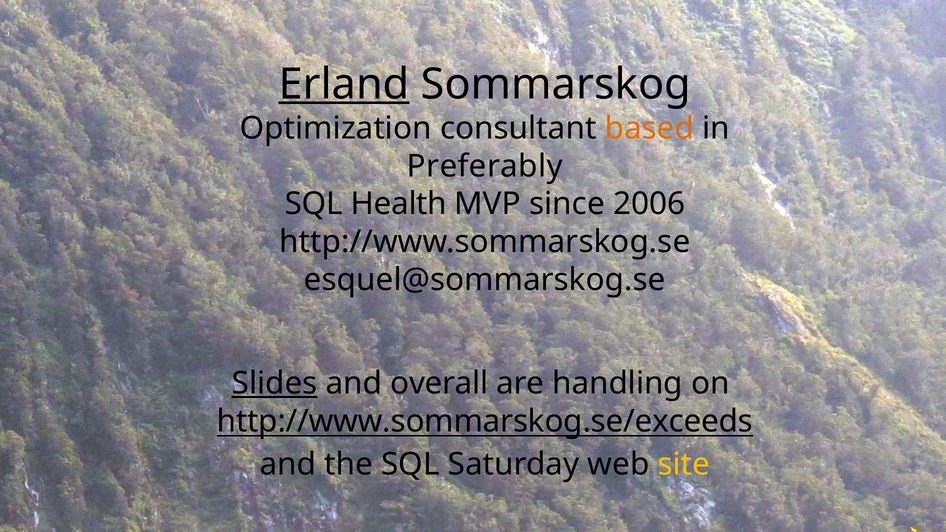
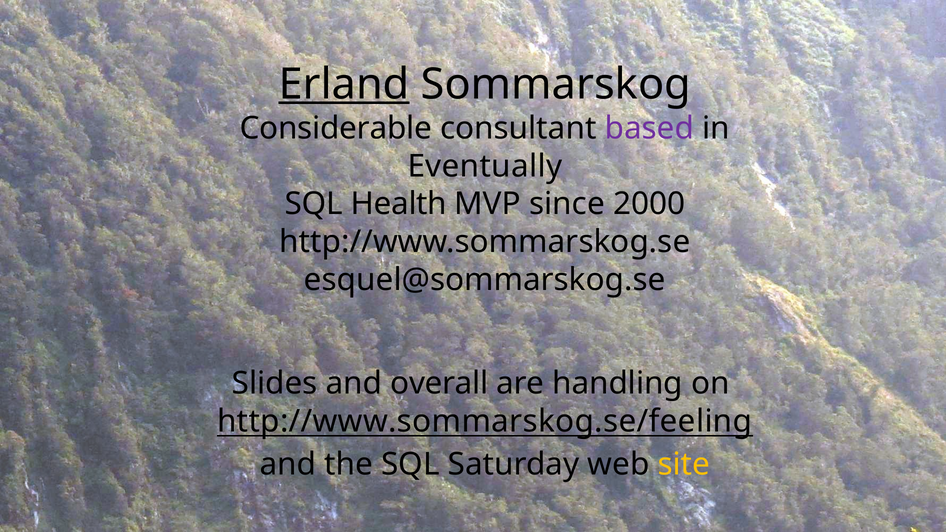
Optimization: Optimization -> Considerable
based colour: orange -> purple
Preferably: Preferably -> Eventually
2006: 2006 -> 2000
Slides underline: present -> none
http://www.sommarskog.se/exceeds: http://www.sommarskog.se/exceeds -> http://www.sommarskog.se/feeling
